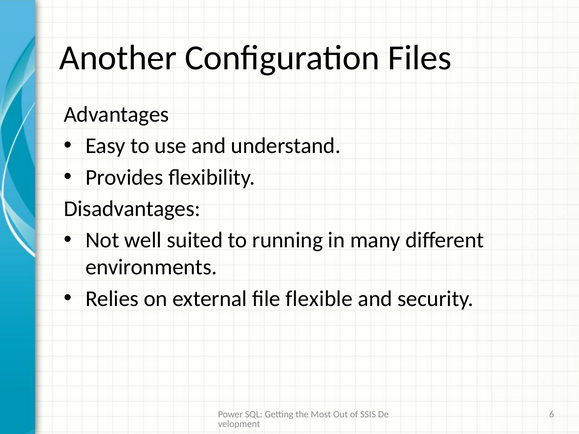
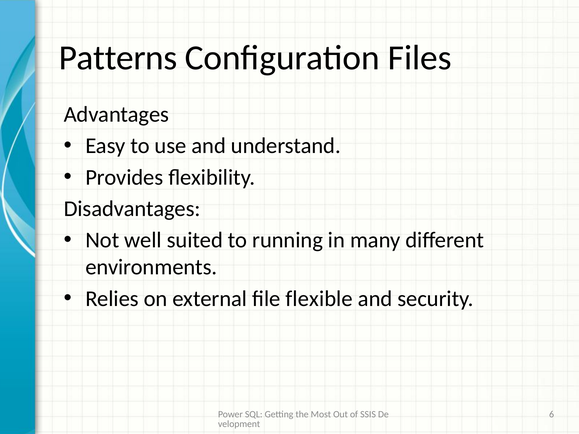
Another: Another -> Patterns
